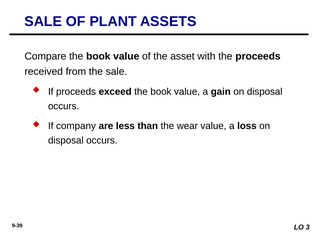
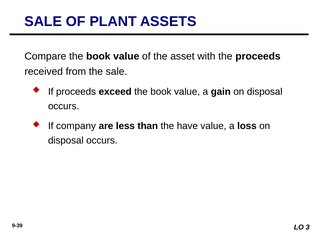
wear: wear -> have
